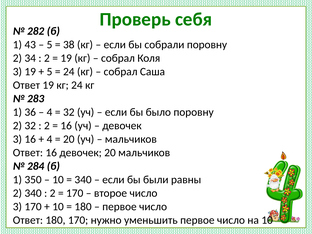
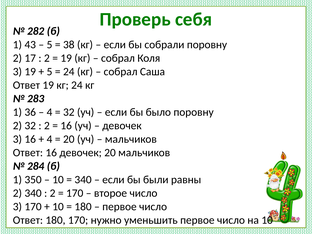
34: 34 -> 17
